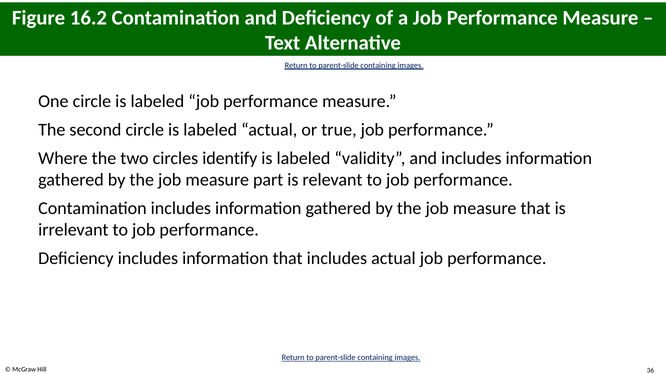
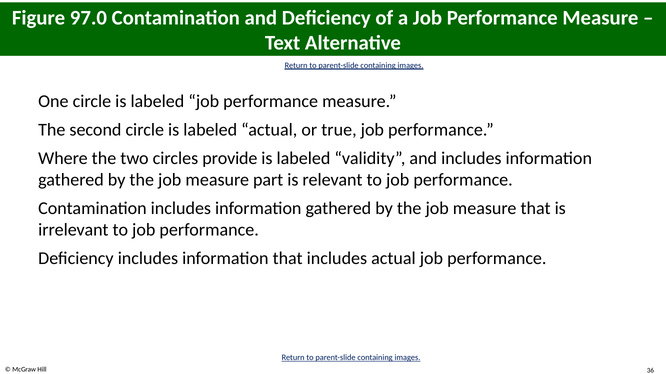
16.2: 16.2 -> 97.0
identify: identify -> provide
